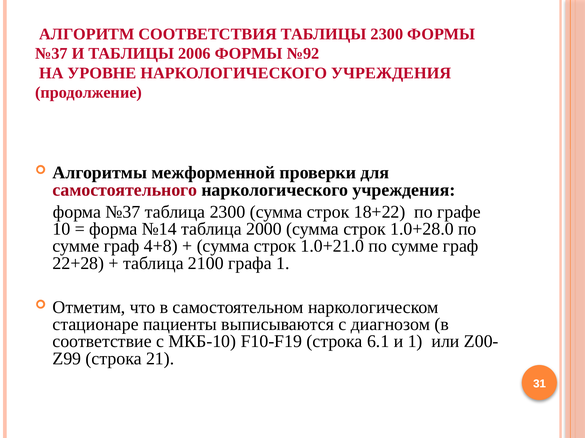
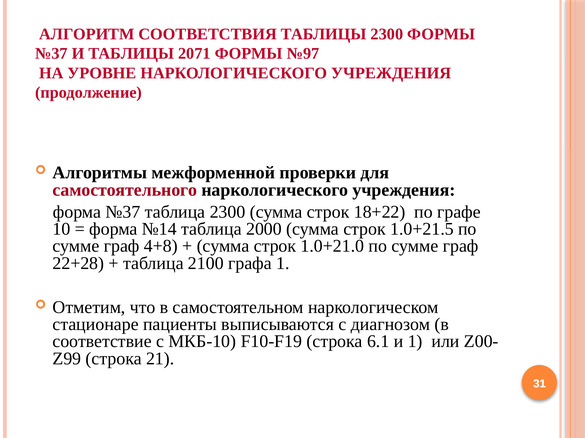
2006: 2006 -> 2071
№92: №92 -> №97
1.0+28.0: 1.0+28.0 -> 1.0+21.5
